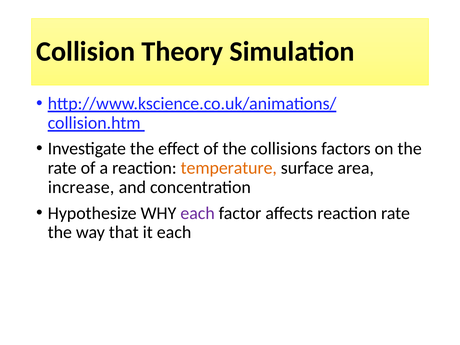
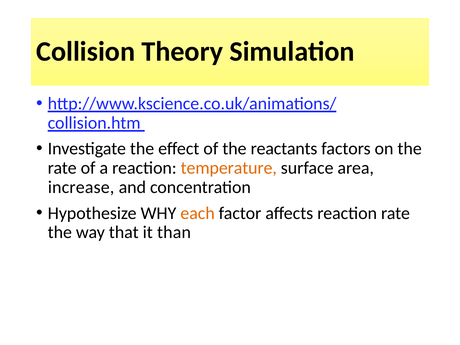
collisions: collisions -> reactants
each at (198, 213) colour: purple -> orange
it each: each -> than
